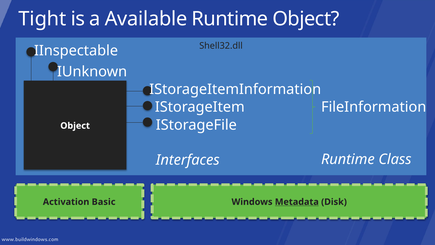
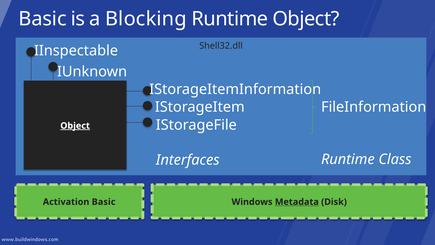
Tight at (43, 19): Tight -> Basic
Available: Available -> Blocking
Object at (75, 126) underline: none -> present
